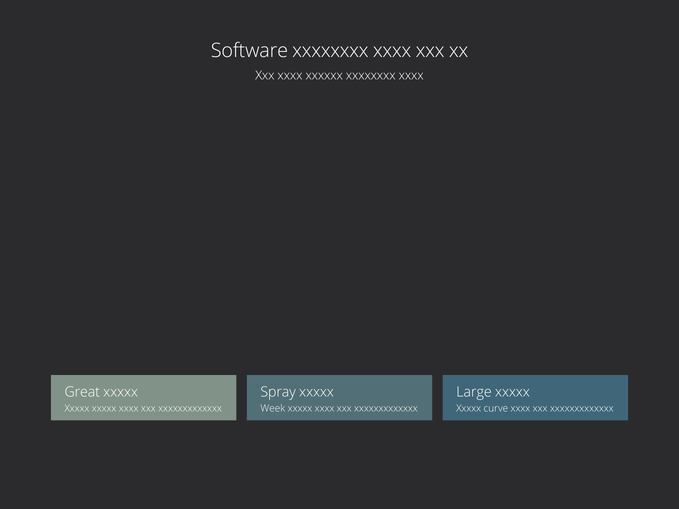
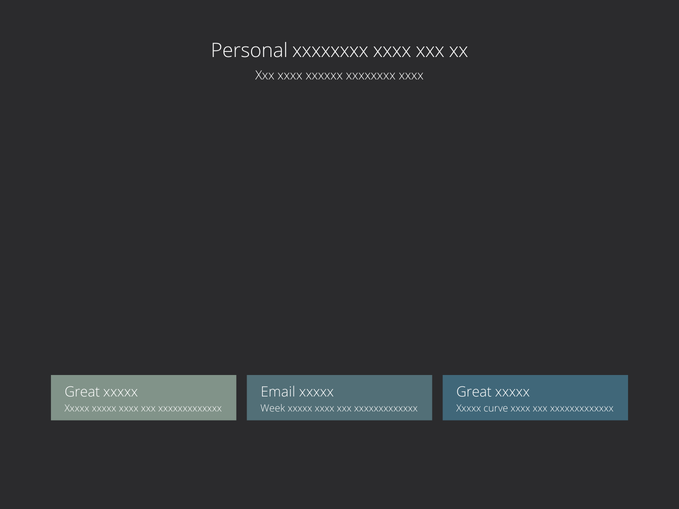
Software: Software -> Personal
Spray: Spray -> Email
Large at (474, 392): Large -> Great
